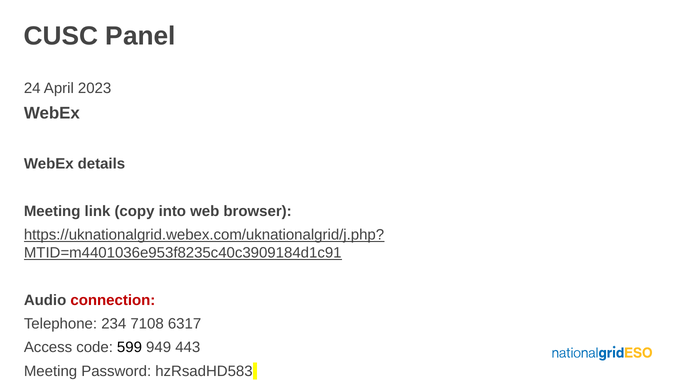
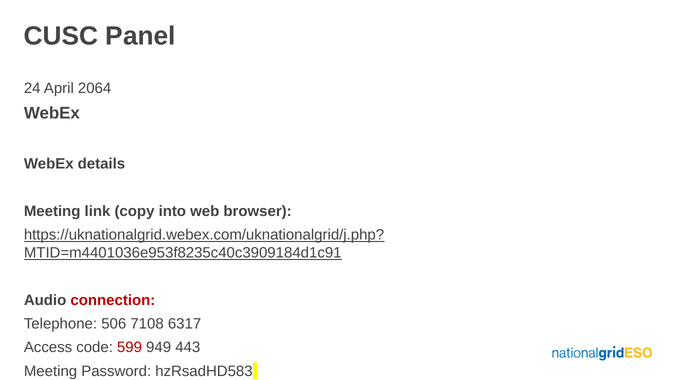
2023: 2023 -> 2064
234: 234 -> 506
599 colour: black -> red
